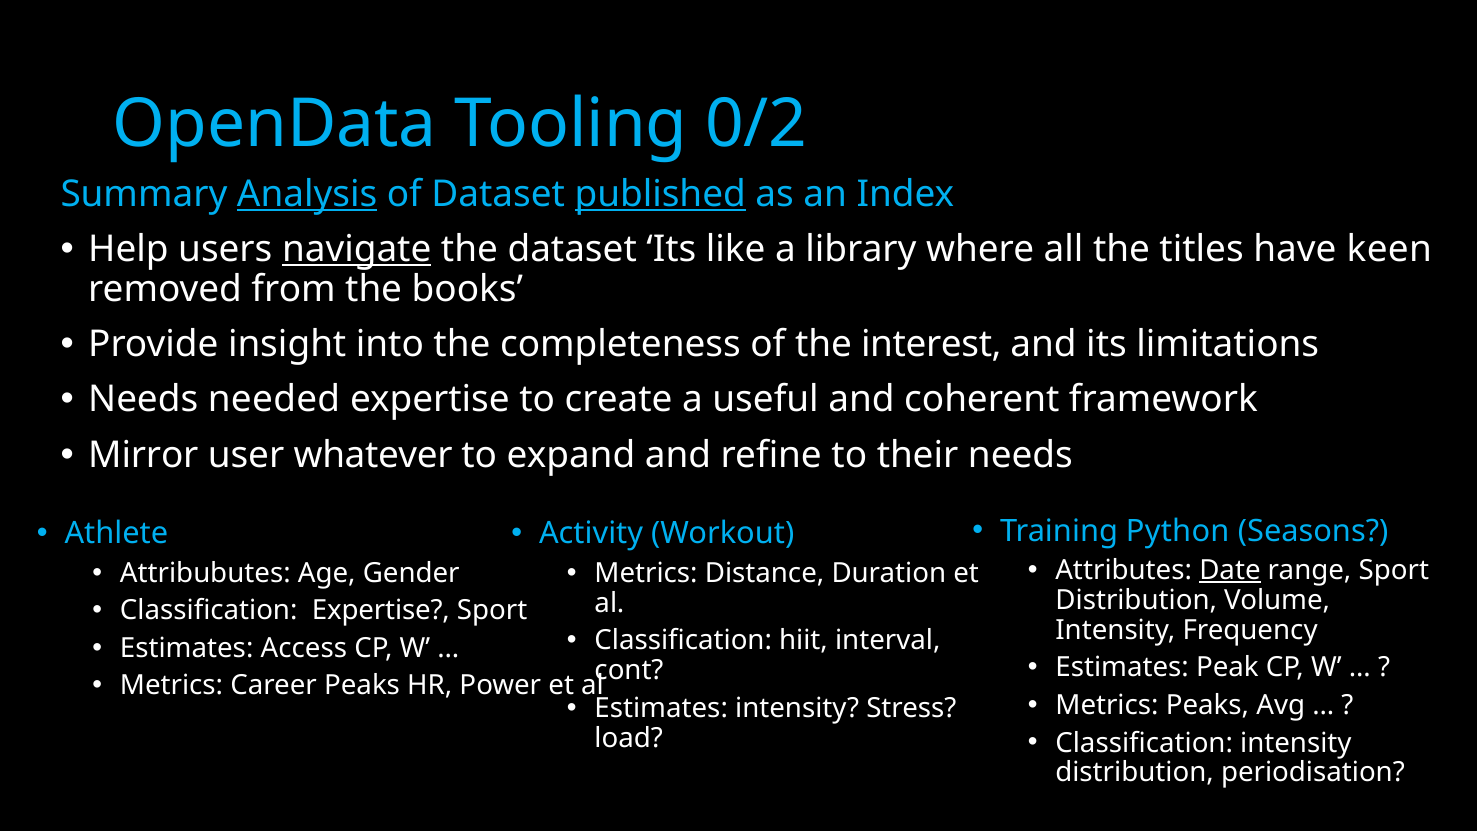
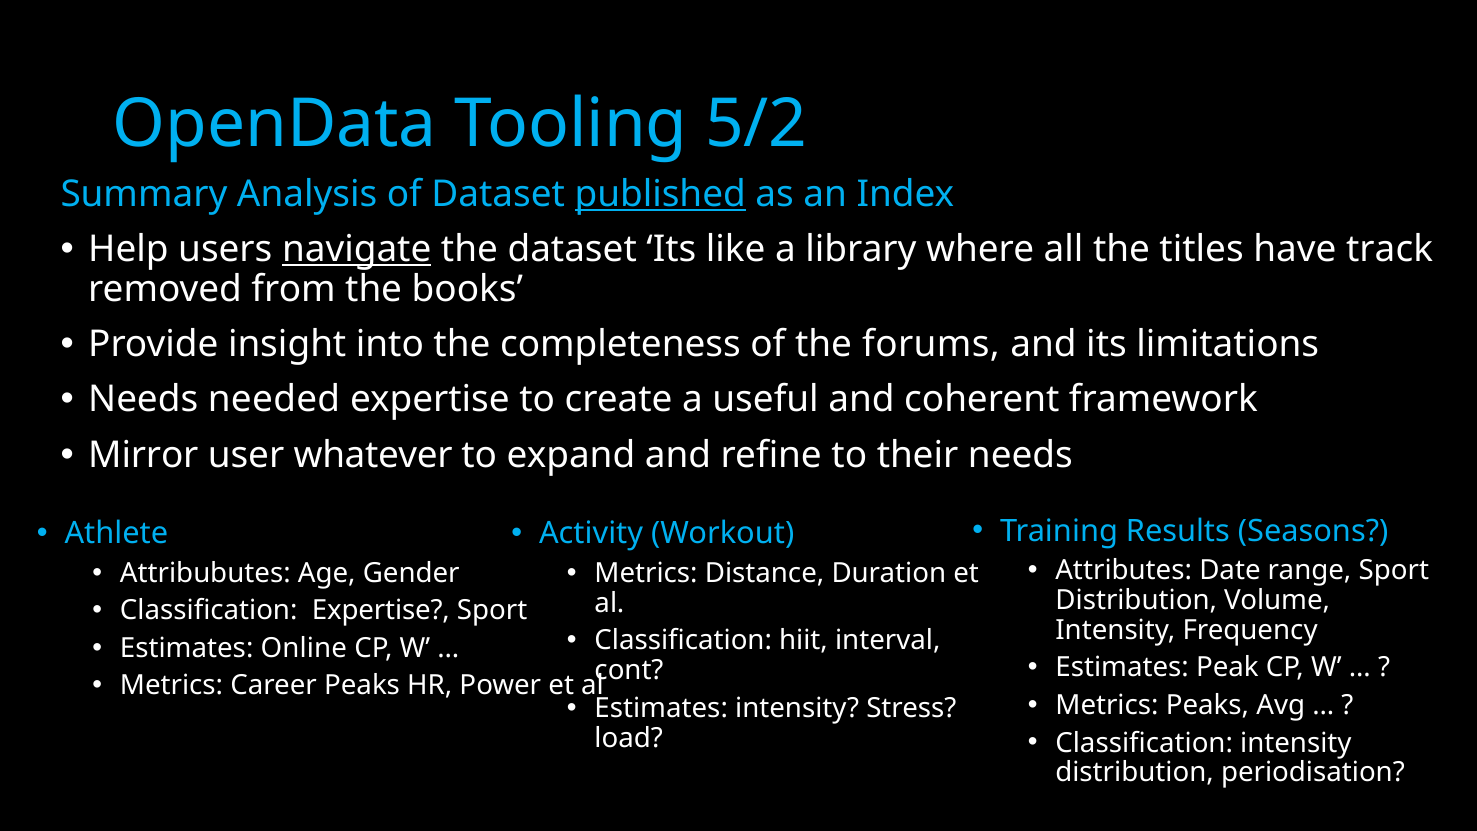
0/2: 0/2 -> 5/2
Analysis underline: present -> none
keen: keen -> track
interest: interest -> forums
Python: Python -> Results
Date underline: present -> none
Access: Access -> Online
